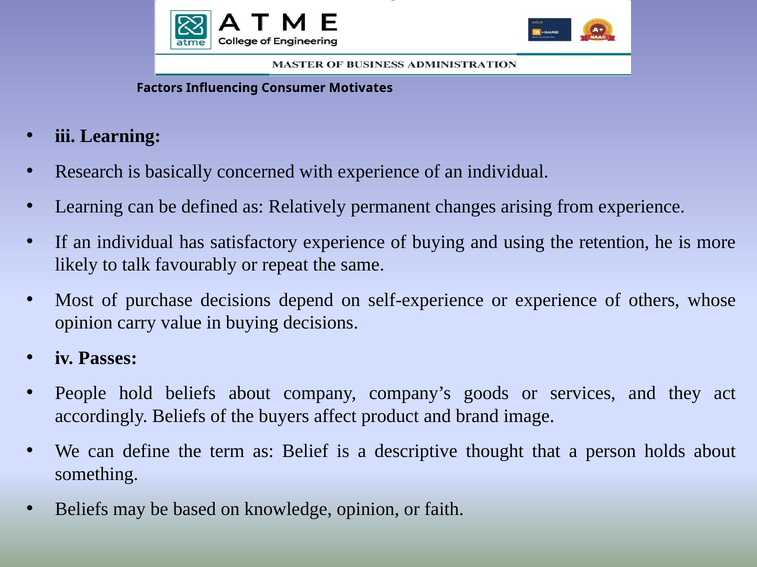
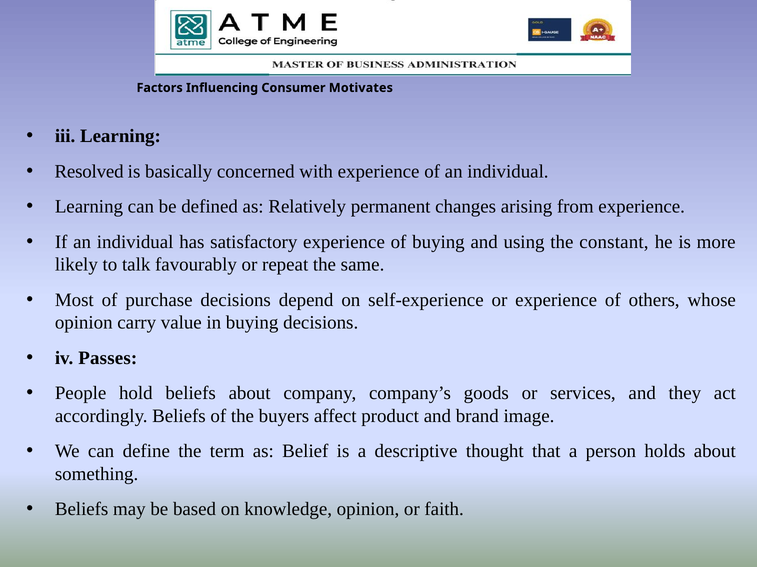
Research: Research -> Resolved
retention: retention -> constant
